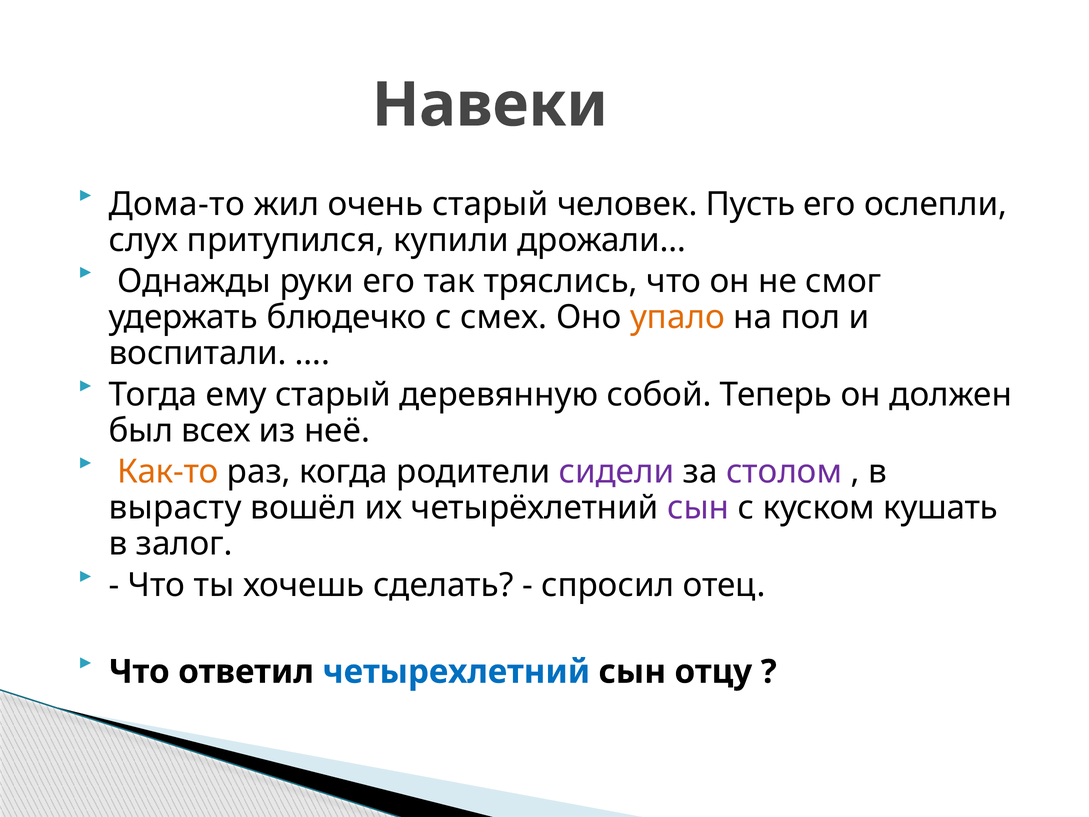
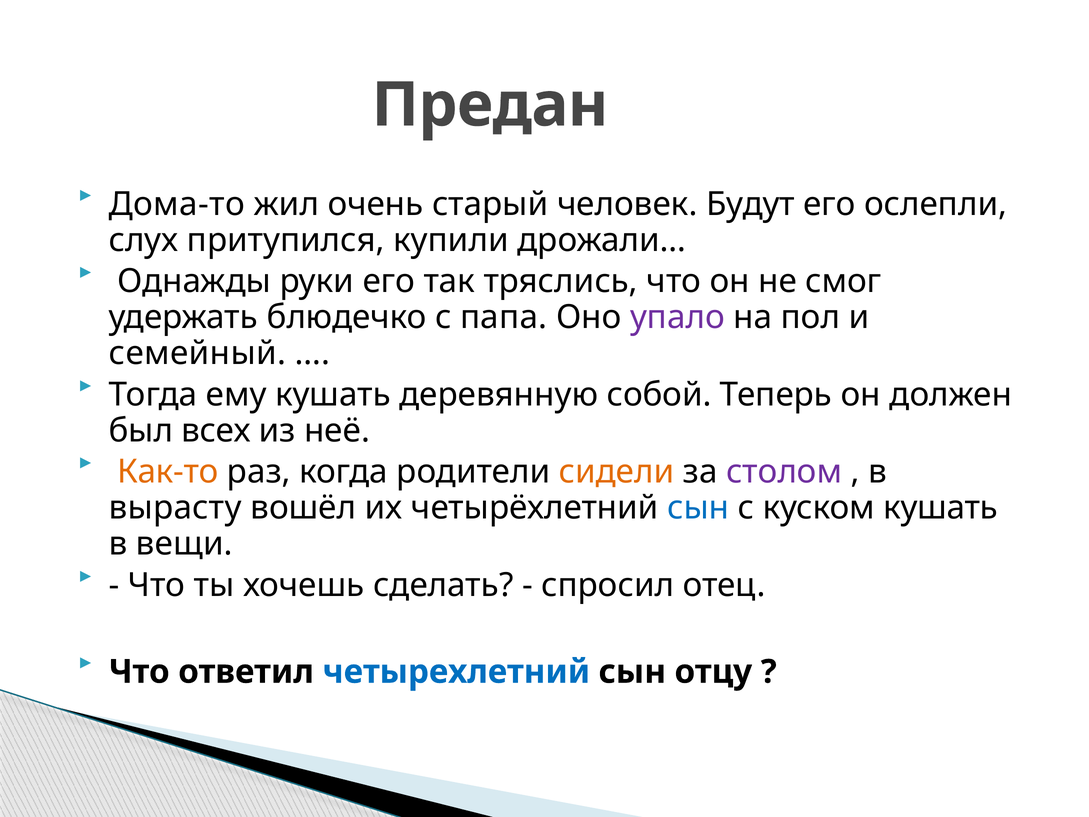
Навеки: Навеки -> Предан
Пусть: Пусть -> Будут
смех: смех -> папа
упало colour: orange -> purple
воспитали: воспитали -> семейный
ему старый: старый -> кушать
сидели colour: purple -> orange
сын at (698, 508) colour: purple -> blue
залог: залог -> вещи
